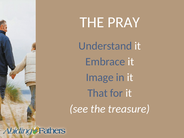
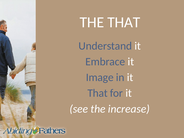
THE PRAY: PRAY -> THAT
treasure: treasure -> increase
